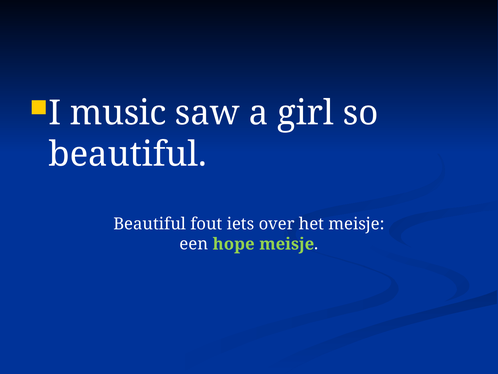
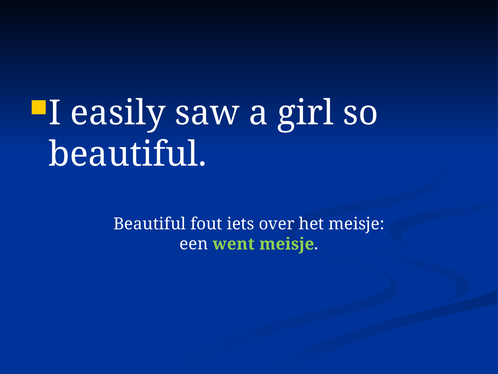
music: music -> easily
hope: hope -> went
